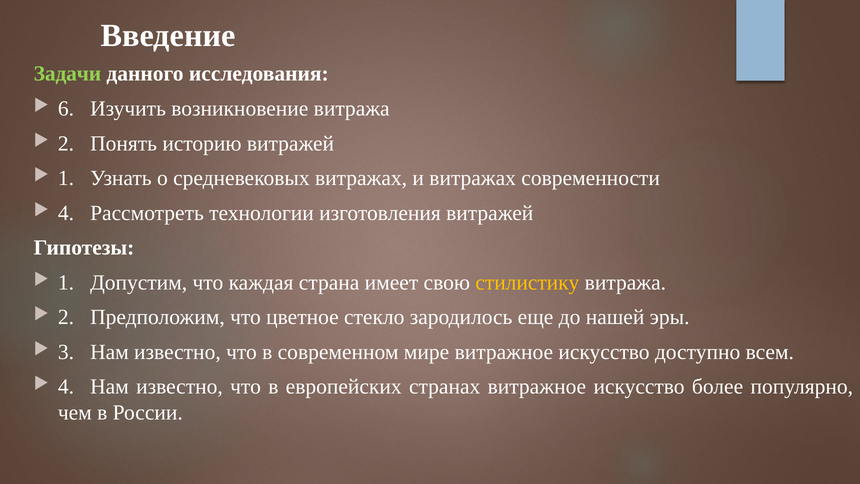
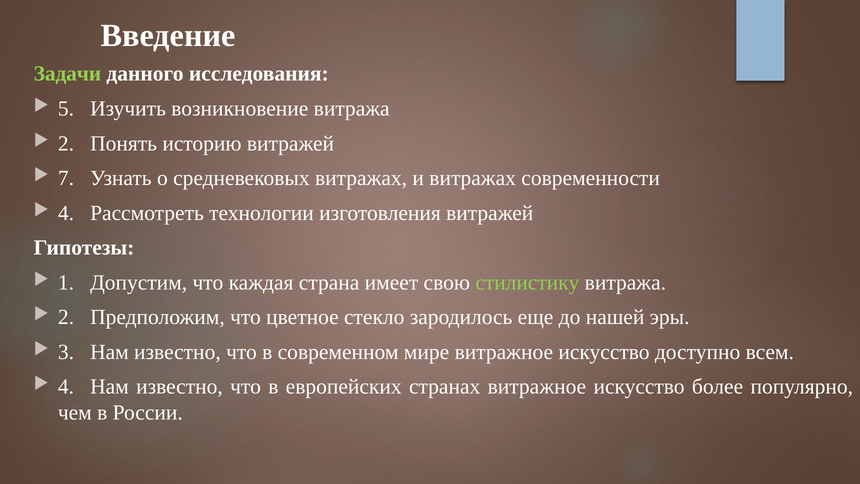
6: 6 -> 5
1 at (66, 178): 1 -> 7
стилистику colour: yellow -> light green
